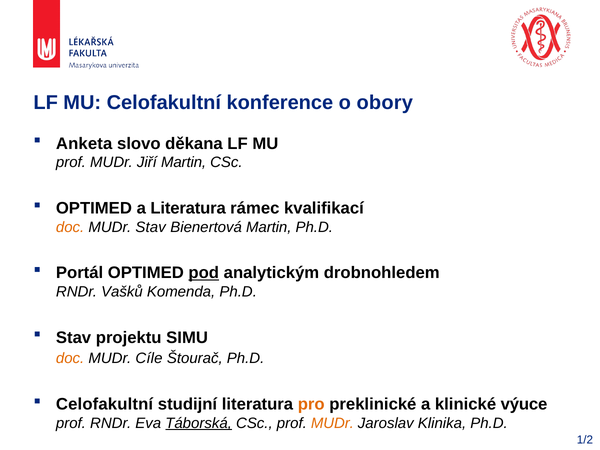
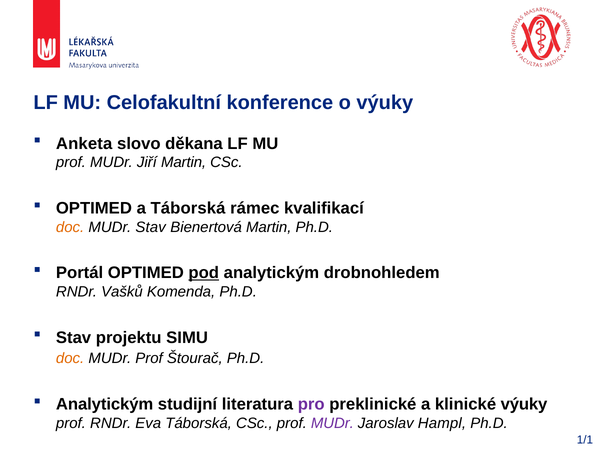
o obory: obory -> výuky
a Literatura: Literatura -> Táborská
MUDr Cíle: Cíle -> Prof
Celofakultní at (105, 404): Celofakultní -> Analytickým
pro colour: orange -> purple
klinické výuce: výuce -> výuky
Táborská at (199, 423) underline: present -> none
MUDr at (332, 423) colour: orange -> purple
Klinika: Klinika -> Hampl
1/2: 1/2 -> 1/1
